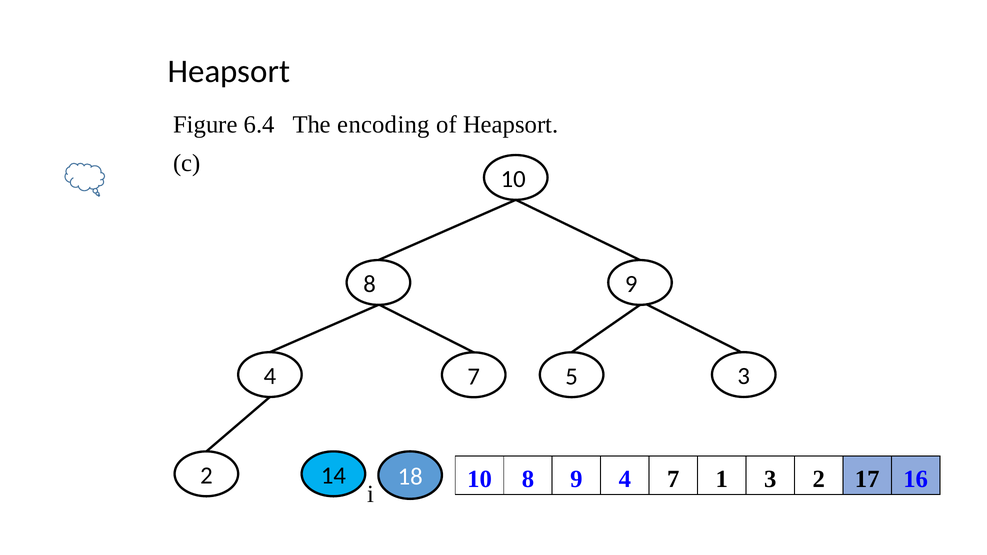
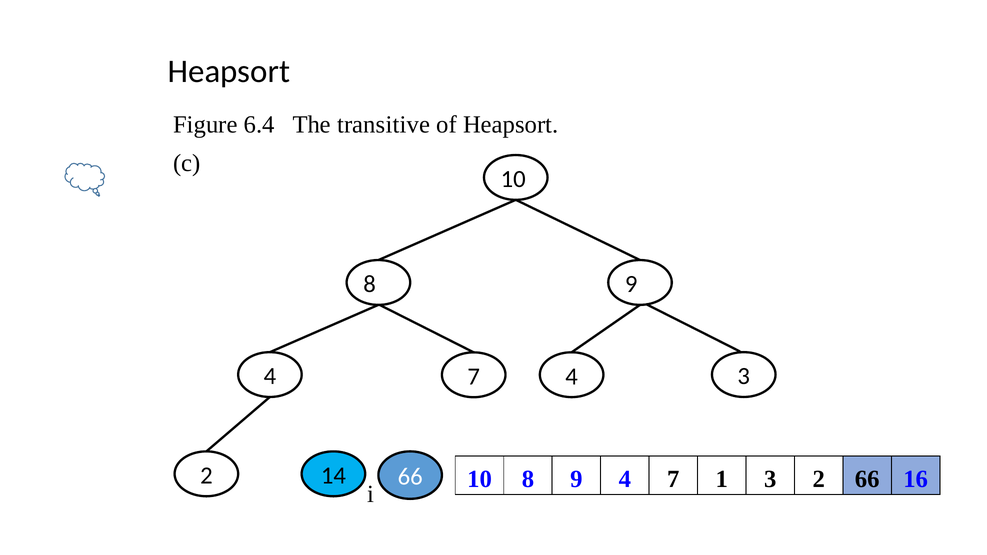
encoding: encoding -> transitive
7 5: 5 -> 4
14 18: 18 -> 66
2 17: 17 -> 66
